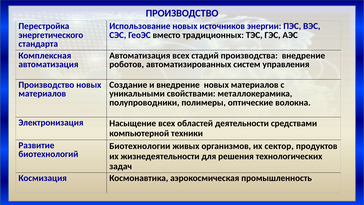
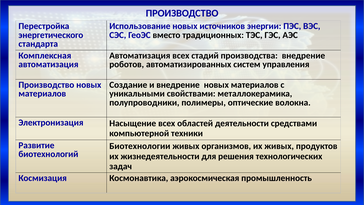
их сектор: сектор -> живых
